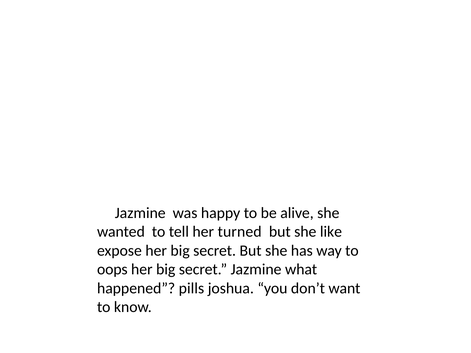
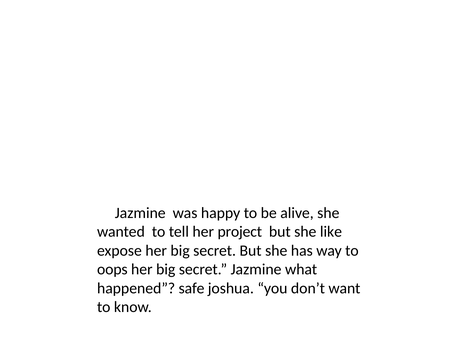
turned: turned -> project
pills: pills -> safe
